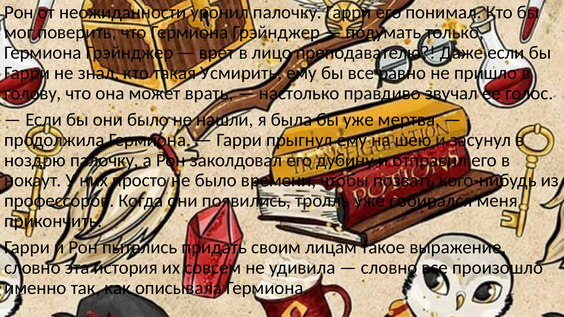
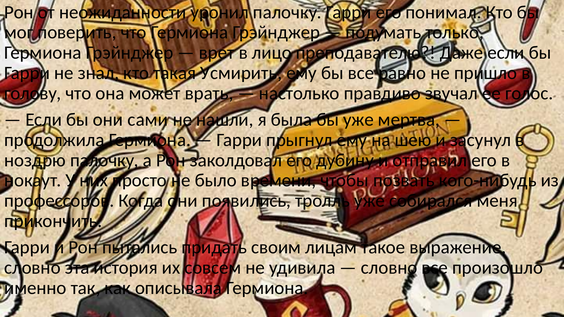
они было: было -> сами
